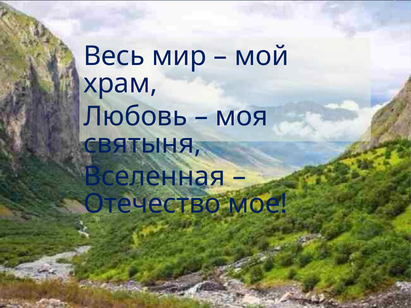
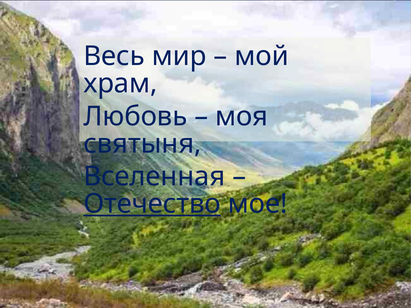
Отечество underline: none -> present
